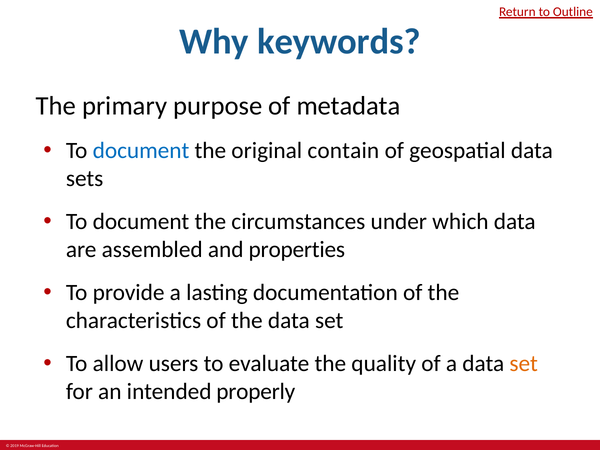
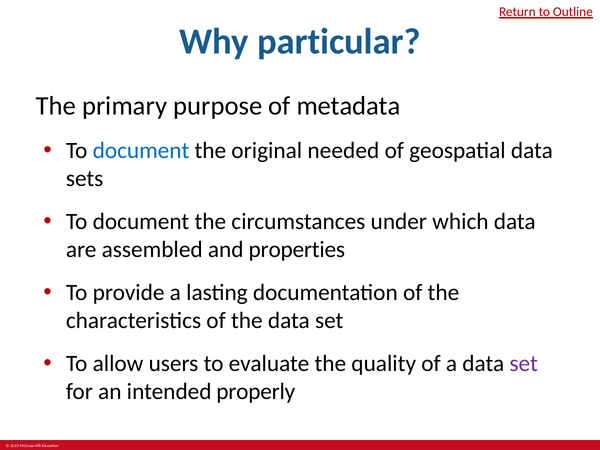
keywords: keywords -> particular
contain: contain -> needed
set at (524, 364) colour: orange -> purple
